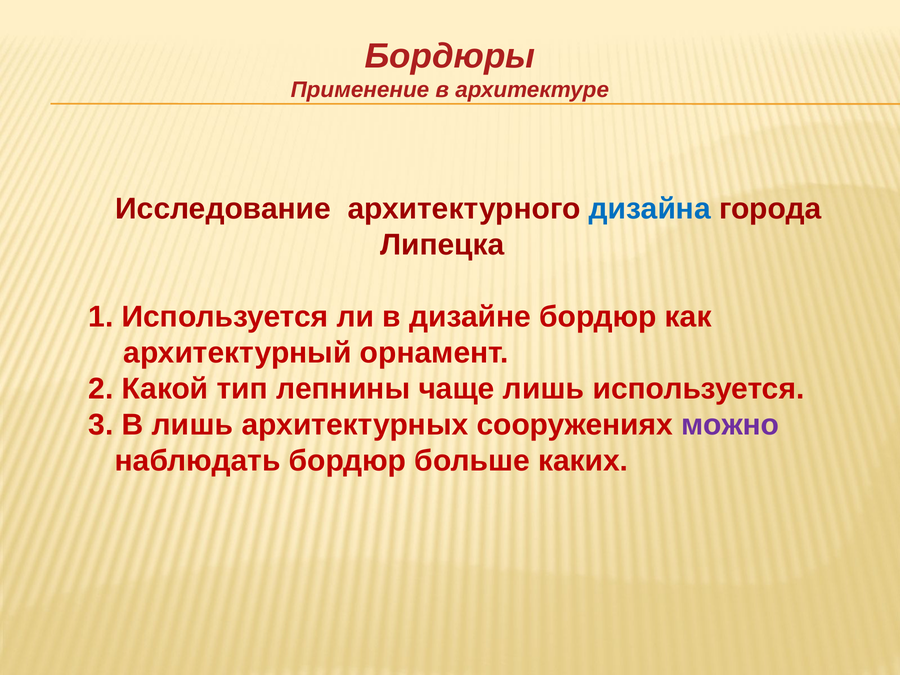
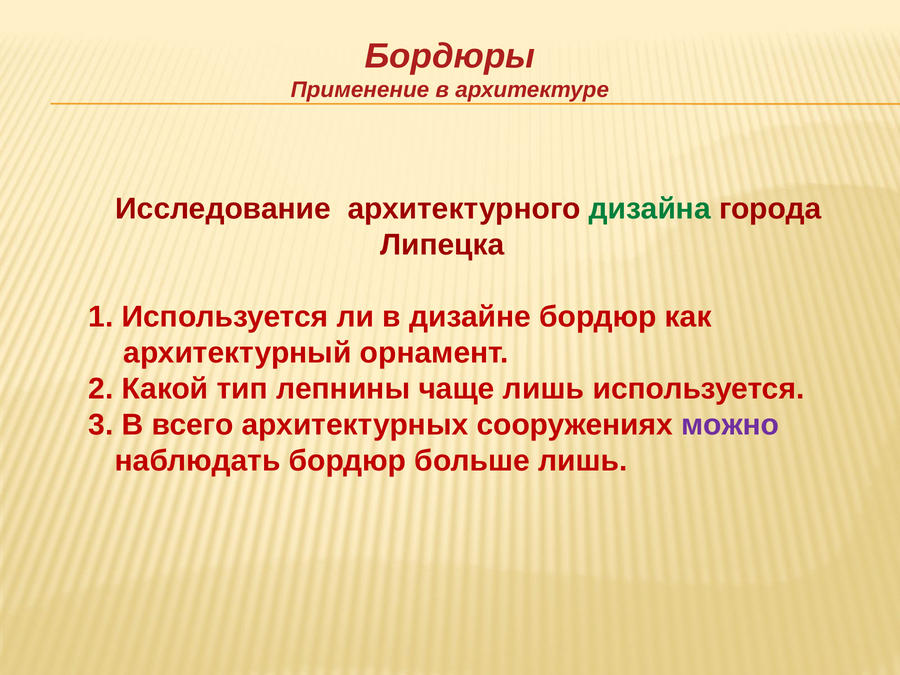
дизайна colour: blue -> green
В лишь: лишь -> всего
больше каких: каких -> лишь
